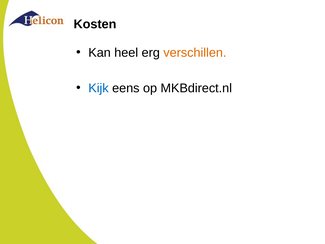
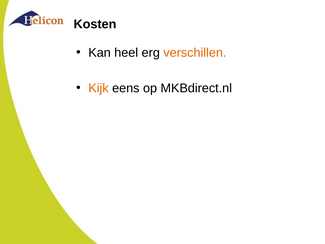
Kijk colour: blue -> orange
